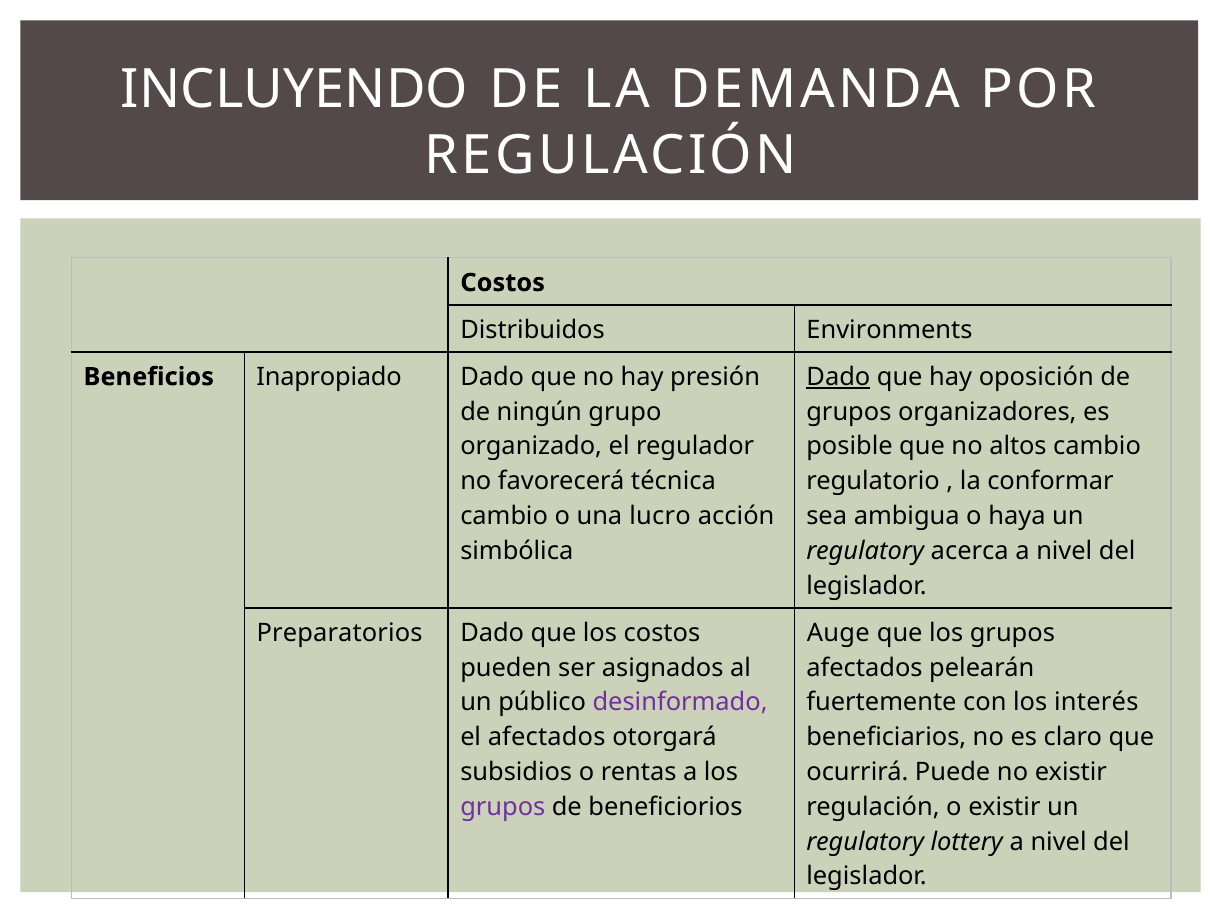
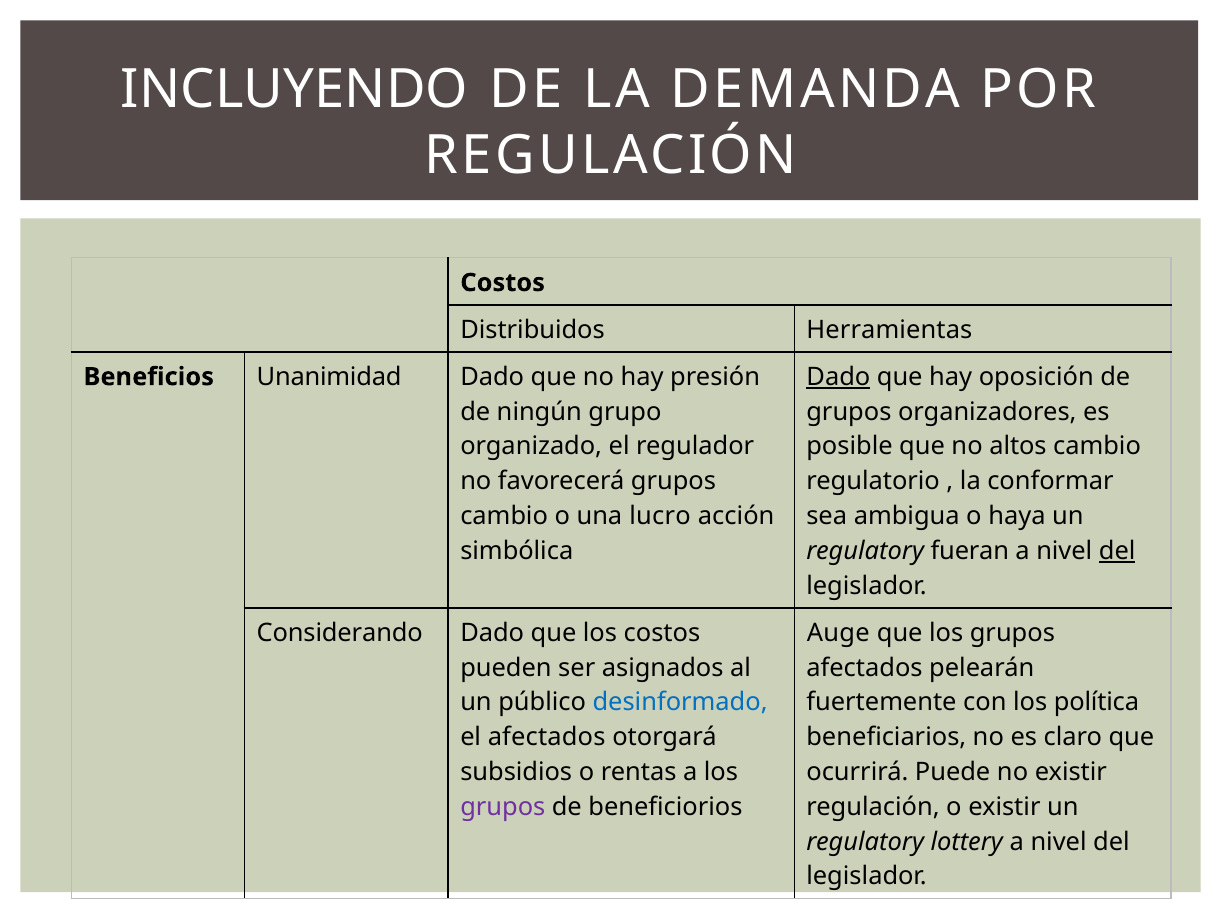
Environments: Environments -> Herramientas
Inapropiado: Inapropiado -> Unanimidad
favorecerá técnica: técnica -> grupos
acerca: acerca -> fueran
del at (1117, 551) underline: none -> present
Preparatorios: Preparatorios -> Considerando
desinformado colour: purple -> blue
interés: interés -> política
